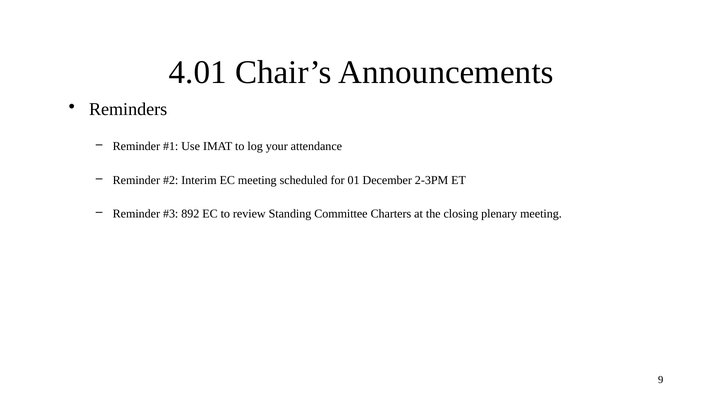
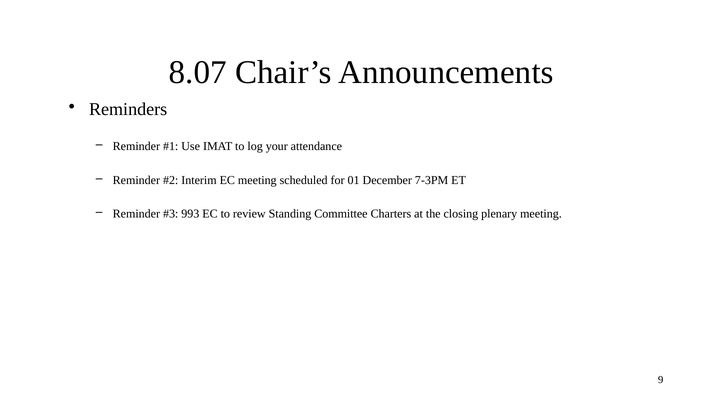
4.01: 4.01 -> 8.07
2-3PM: 2-3PM -> 7-3PM
892: 892 -> 993
